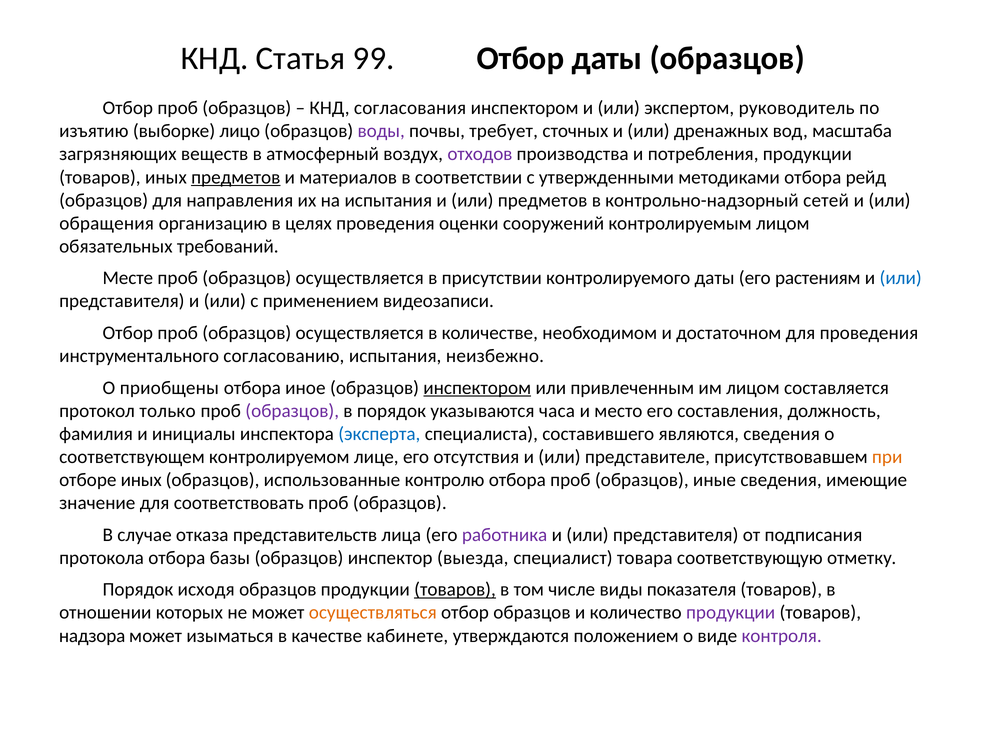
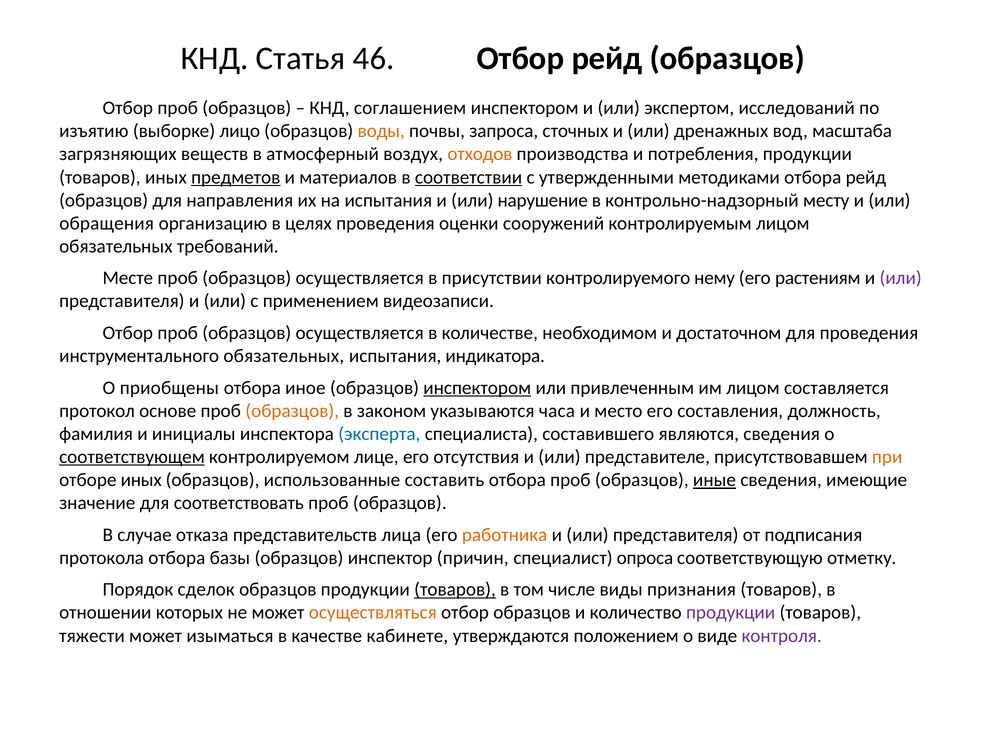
99: 99 -> 46
Отбор даты: даты -> рейд
согласования: согласования -> соглашением
руководитель: руководитель -> исследований
воды colour: purple -> orange
требует: требует -> запроса
отходов colour: purple -> orange
соответствии underline: none -> present
или предметов: предметов -> нарушение
сетей: сетей -> месту
контролируемого даты: даты -> нему
или at (901, 278) colour: blue -> purple
инструментального согласованию: согласованию -> обязательных
неизбежно: неизбежно -> индикатора
только: только -> основе
образцов at (292, 411) colour: purple -> orange
в порядок: порядок -> законом
соответствующем underline: none -> present
контролю: контролю -> составить
иные underline: none -> present
работника colour: purple -> orange
выезда: выезда -> причин
товара: товара -> опроса
исходя: исходя -> сделок
показателя: показателя -> признания
надзора: надзора -> тяжести
